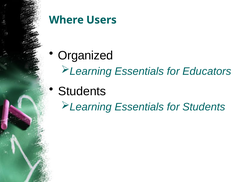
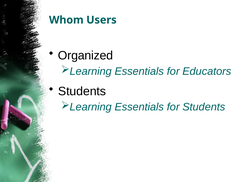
Where: Where -> Whom
